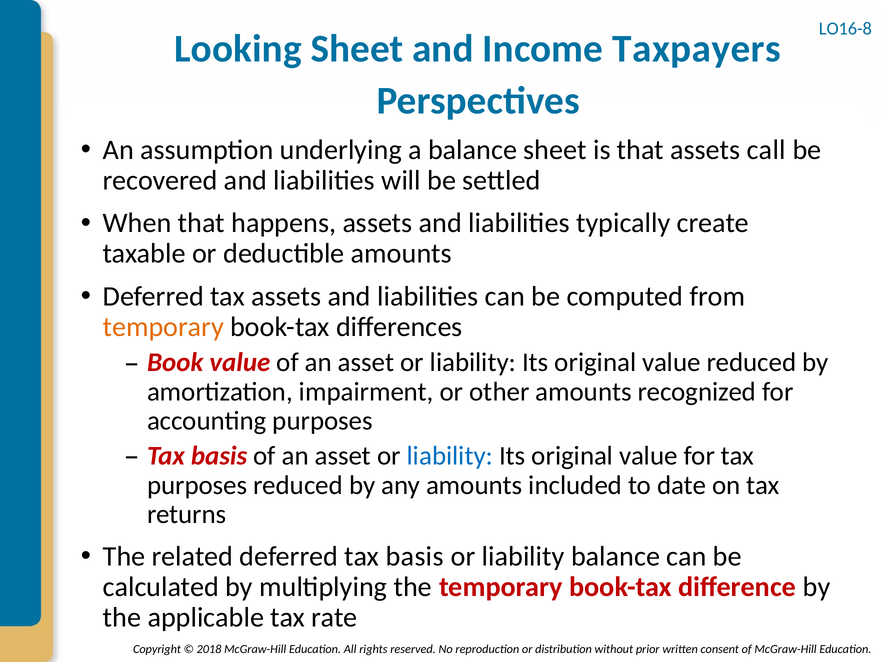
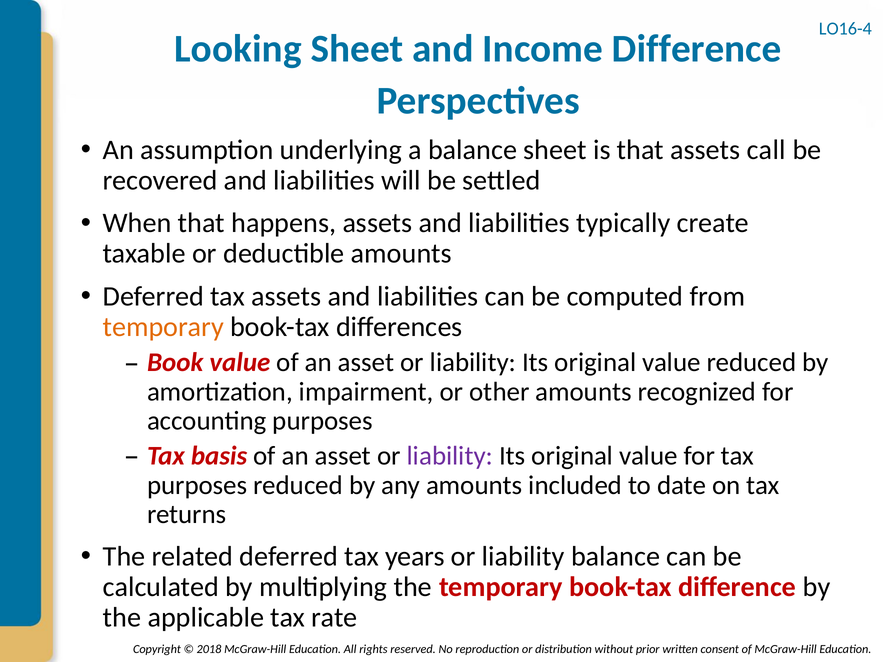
LO16-8: LO16-8 -> LO16-4
Income Taxpayers: Taxpayers -> Difference
liability at (450, 456) colour: blue -> purple
deferred tax basis: basis -> years
